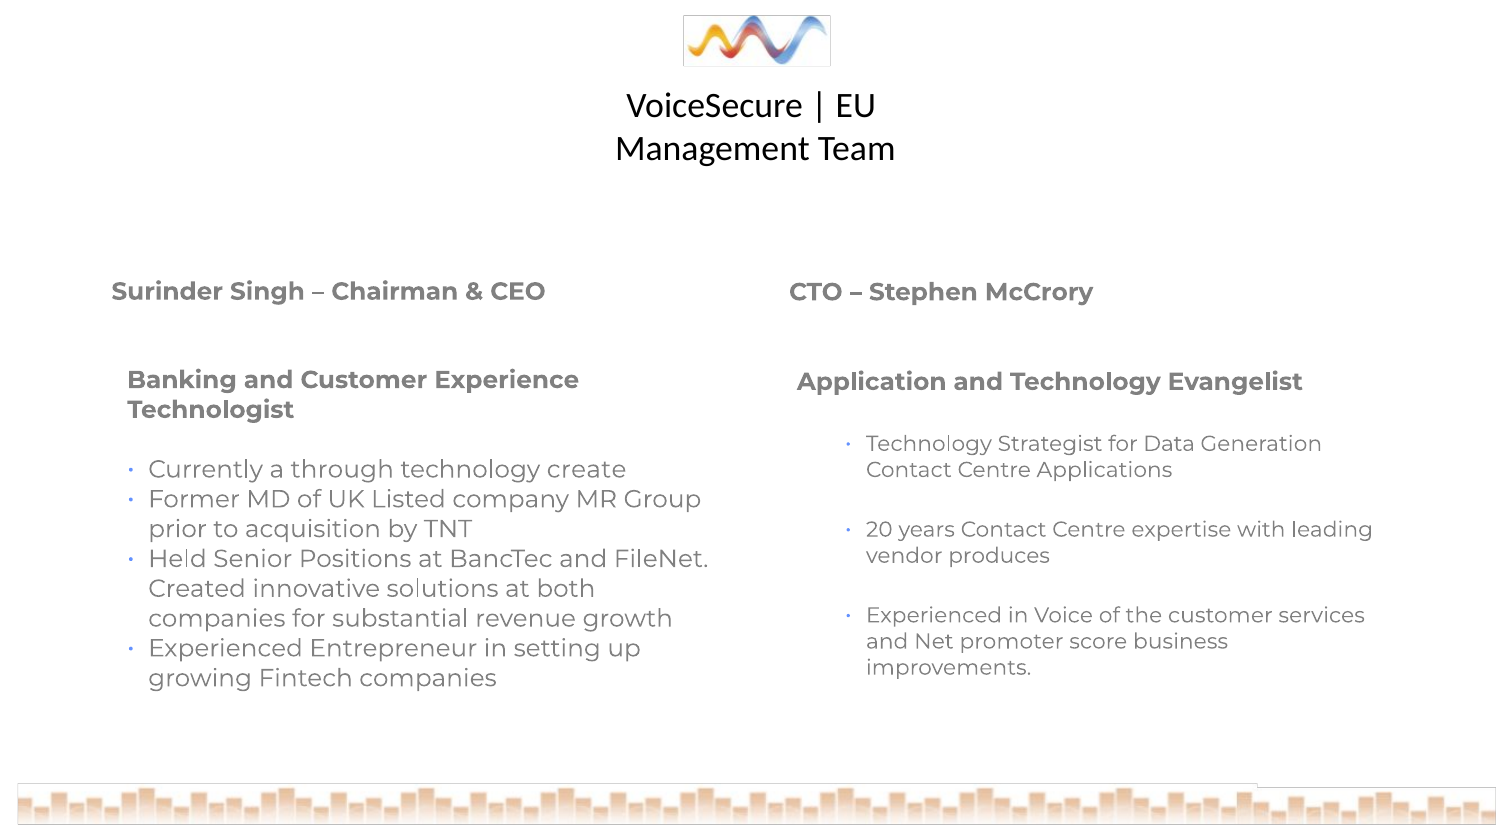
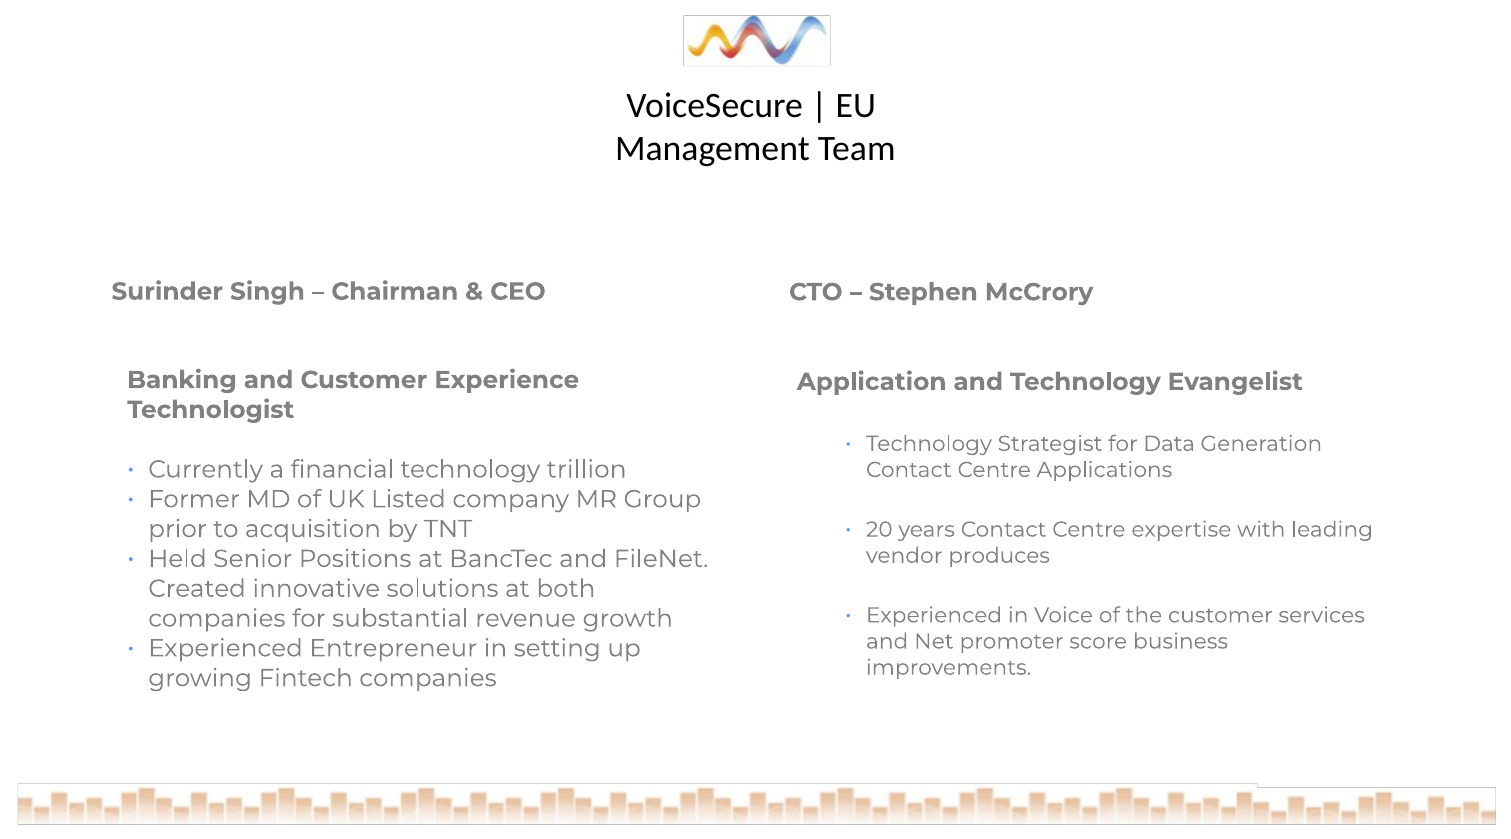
through: through -> financial
create: create -> trillion
